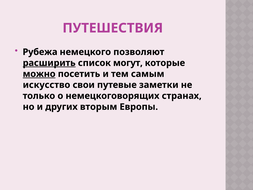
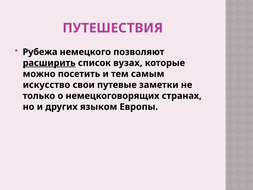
могут: могут -> вузах
можно underline: present -> none
вторым: вторым -> языком
